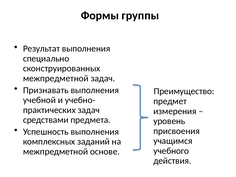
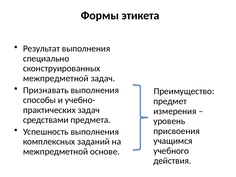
группы: группы -> этикета
учебной: учебной -> способы
